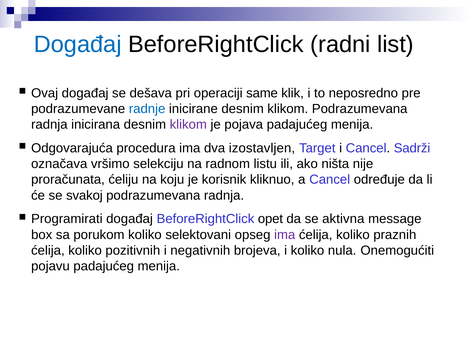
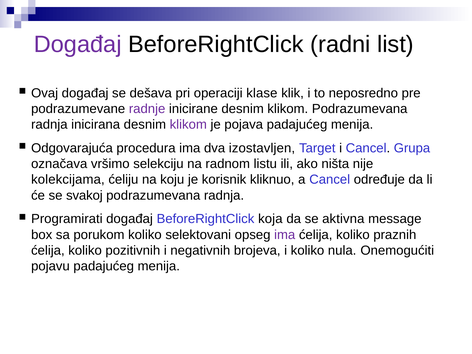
Događaj at (78, 44) colour: blue -> purple
same: same -> klase
radnje colour: blue -> purple
Sadrži: Sadrži -> Grupa
proračunata: proračunata -> kolekcijama
opet: opet -> koja
